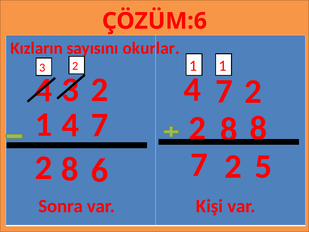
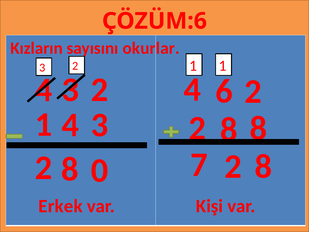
7 at (224, 91): 7 -> 6
1 4 7: 7 -> 3
7 2 5: 5 -> 8
6: 6 -> 0
Sonra: Sonra -> Erkek
